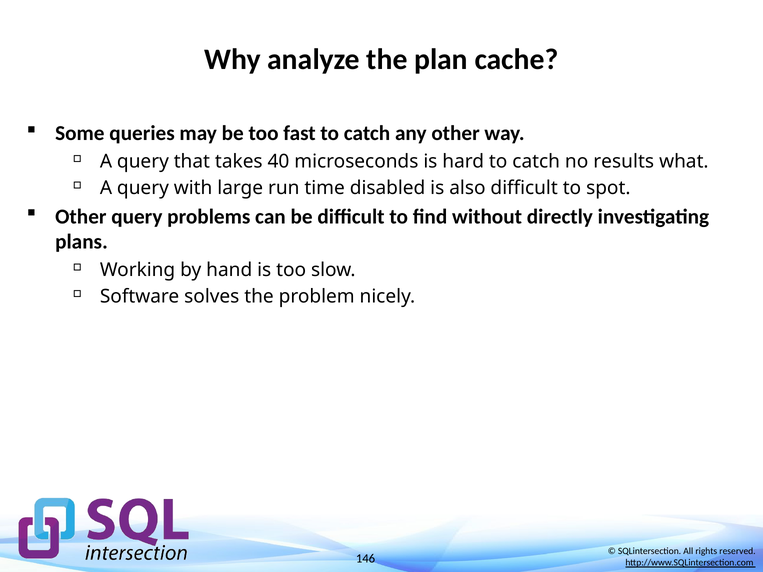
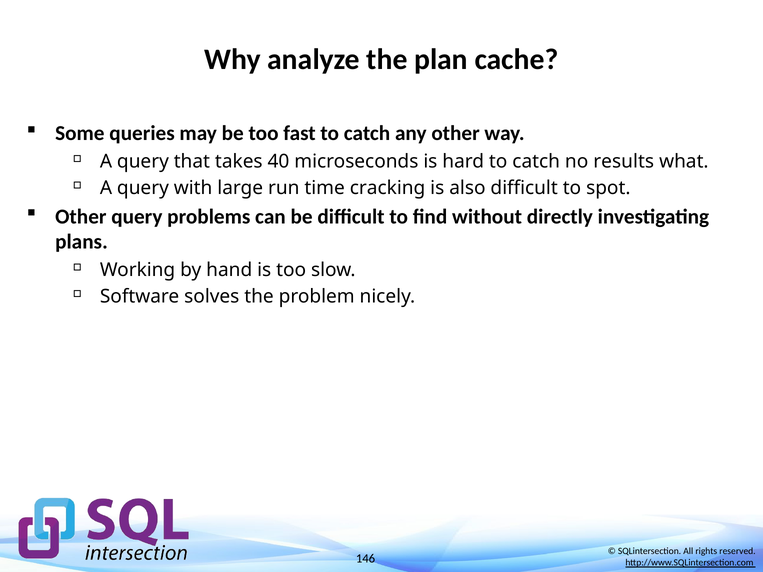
disabled: disabled -> cracking
